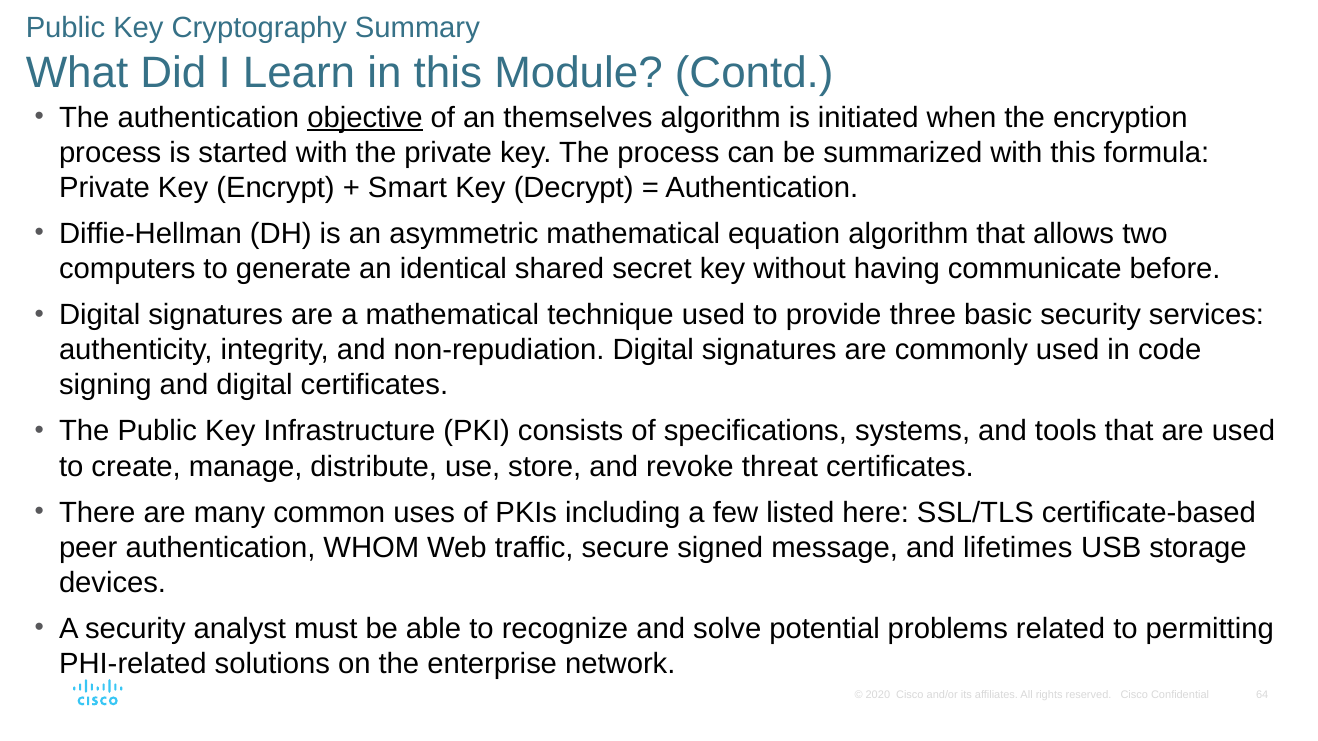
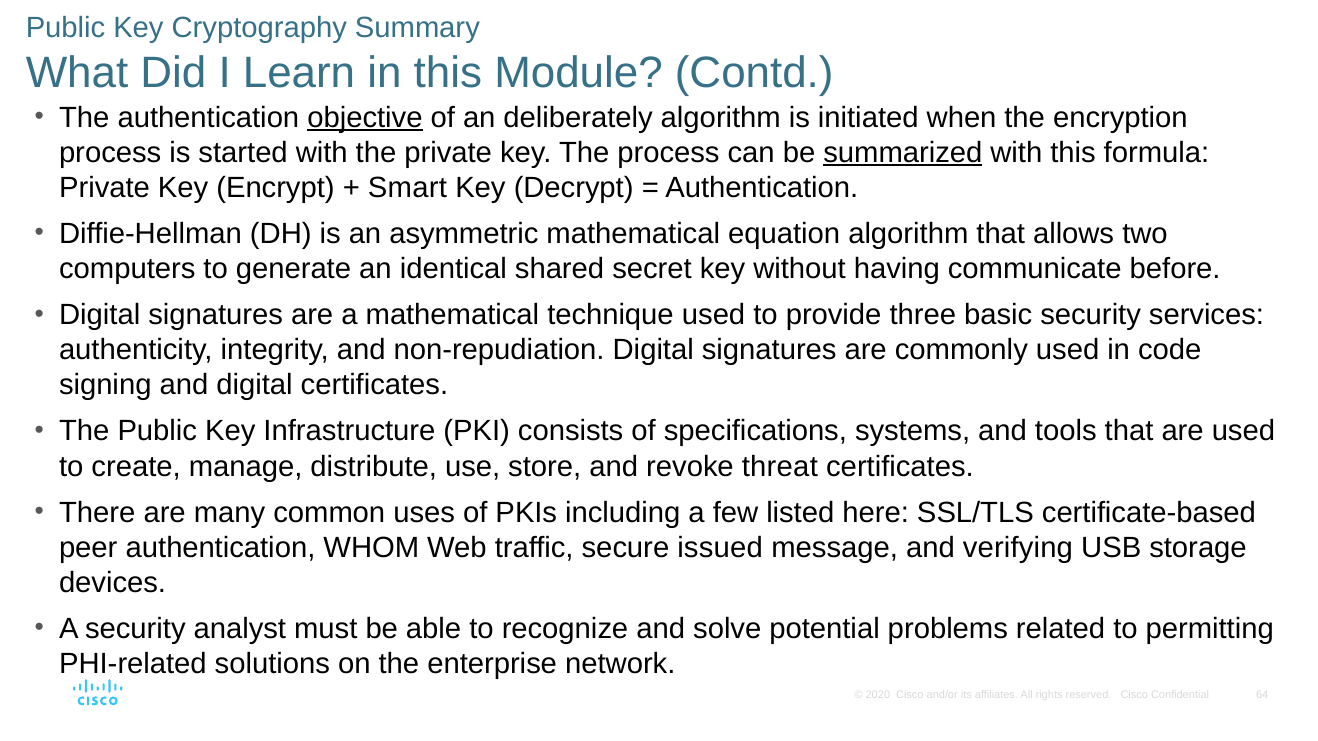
themselves: themselves -> deliberately
summarized underline: none -> present
signed: signed -> issued
lifetimes: lifetimes -> verifying
